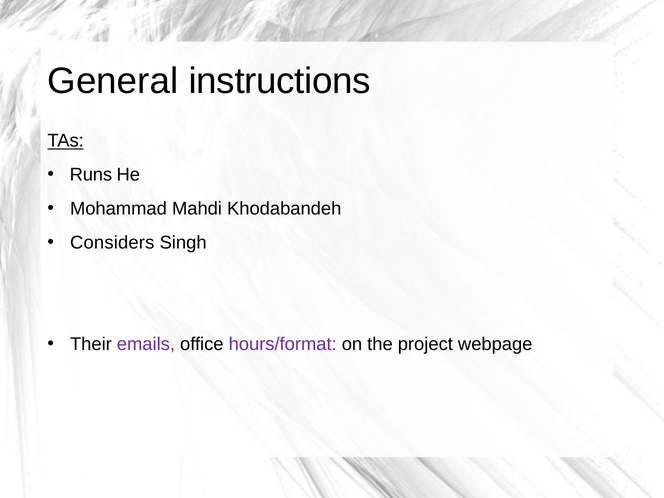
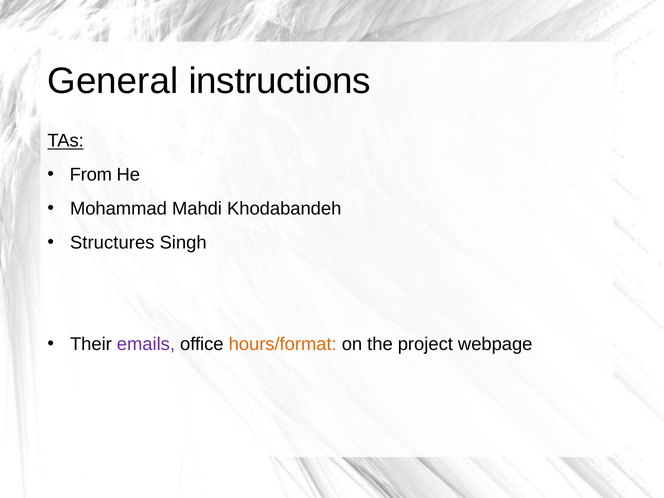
Runs: Runs -> From
Considers: Considers -> Structures
hours/format colour: purple -> orange
